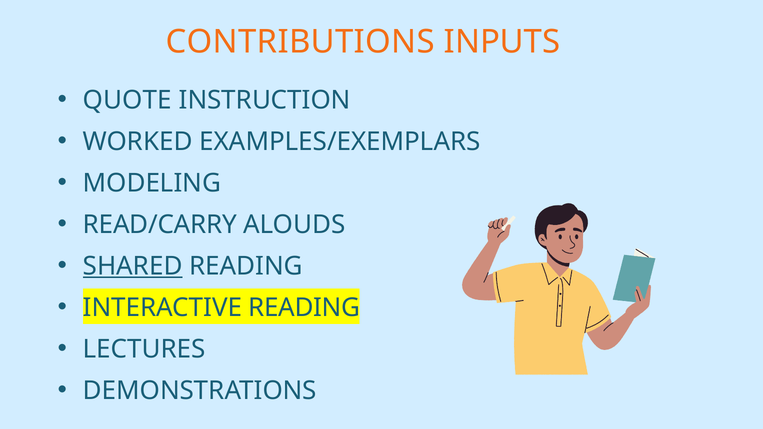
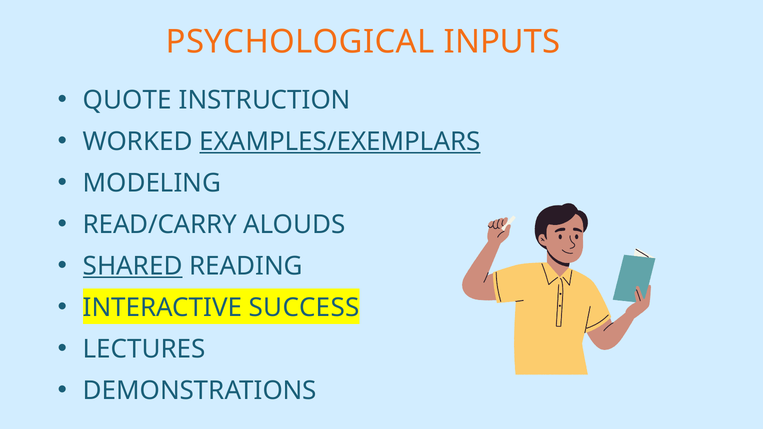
CONTRIBUTIONS: CONTRIBUTIONS -> PSYCHOLOGICAL
EXAMPLES/EXEMPLARS underline: none -> present
INTERACTIVE READING: READING -> SUCCESS
